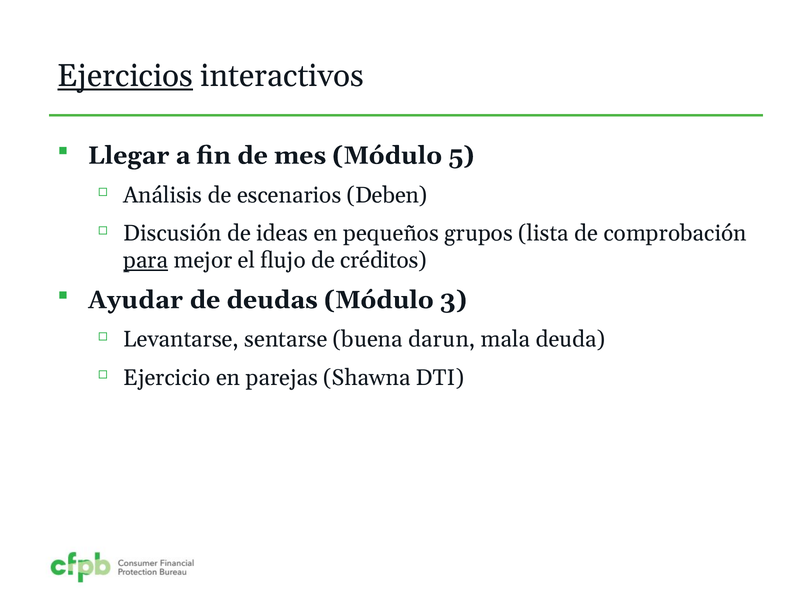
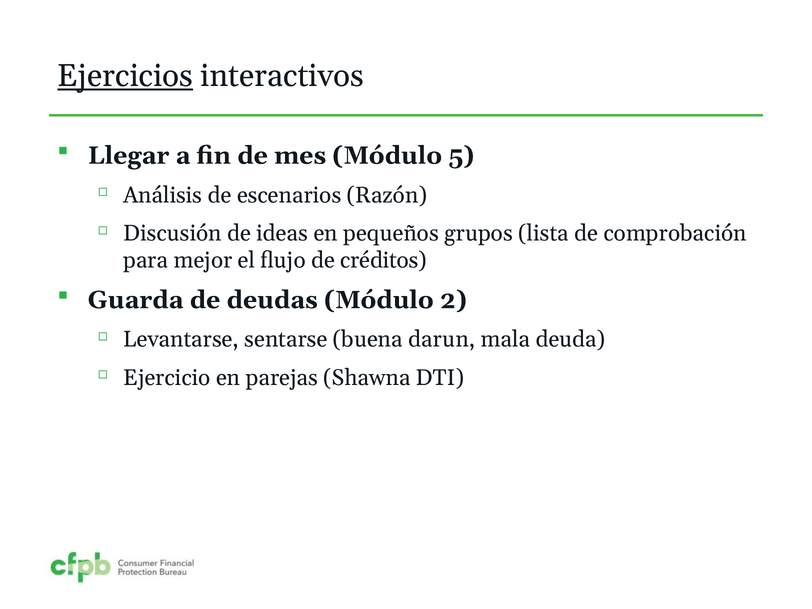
Deben: Deben -> Razón
para underline: present -> none
Ayudar: Ayudar -> Guarda
3: 3 -> 2
